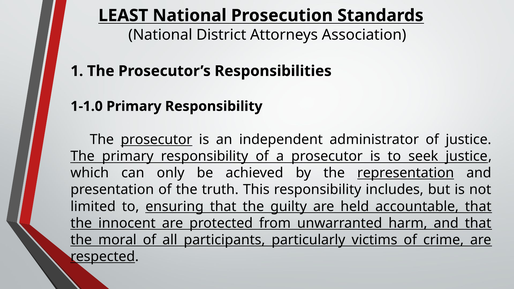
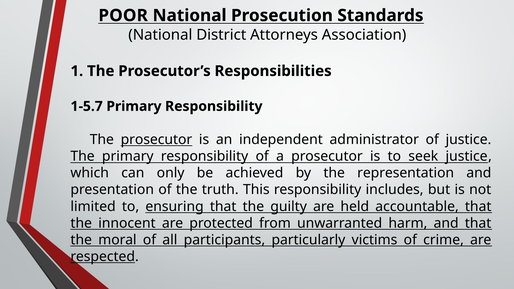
LEAST: LEAST -> POOR
1-1.0: 1-1.0 -> 1-5.7
representation underline: present -> none
